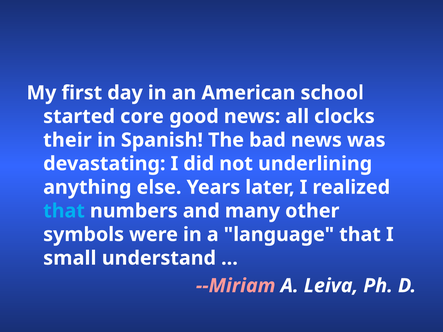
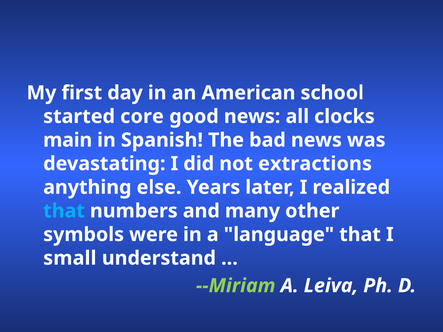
their: their -> main
underlining: underlining -> extractions
--Miriam colour: pink -> light green
